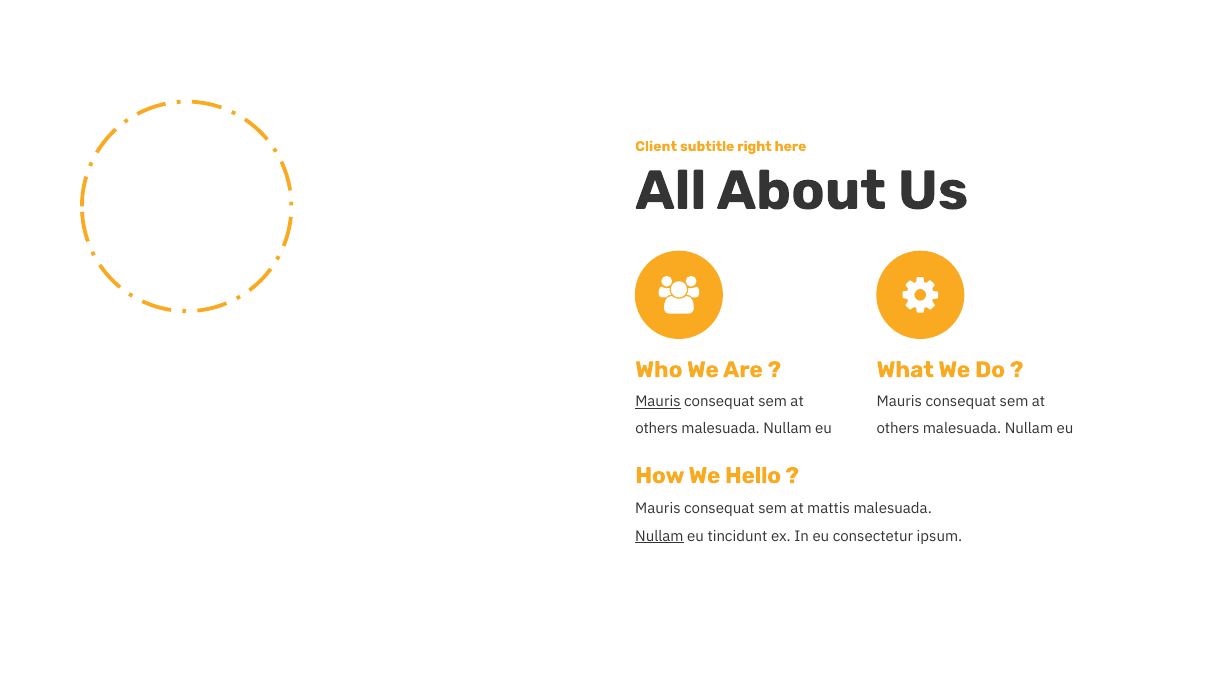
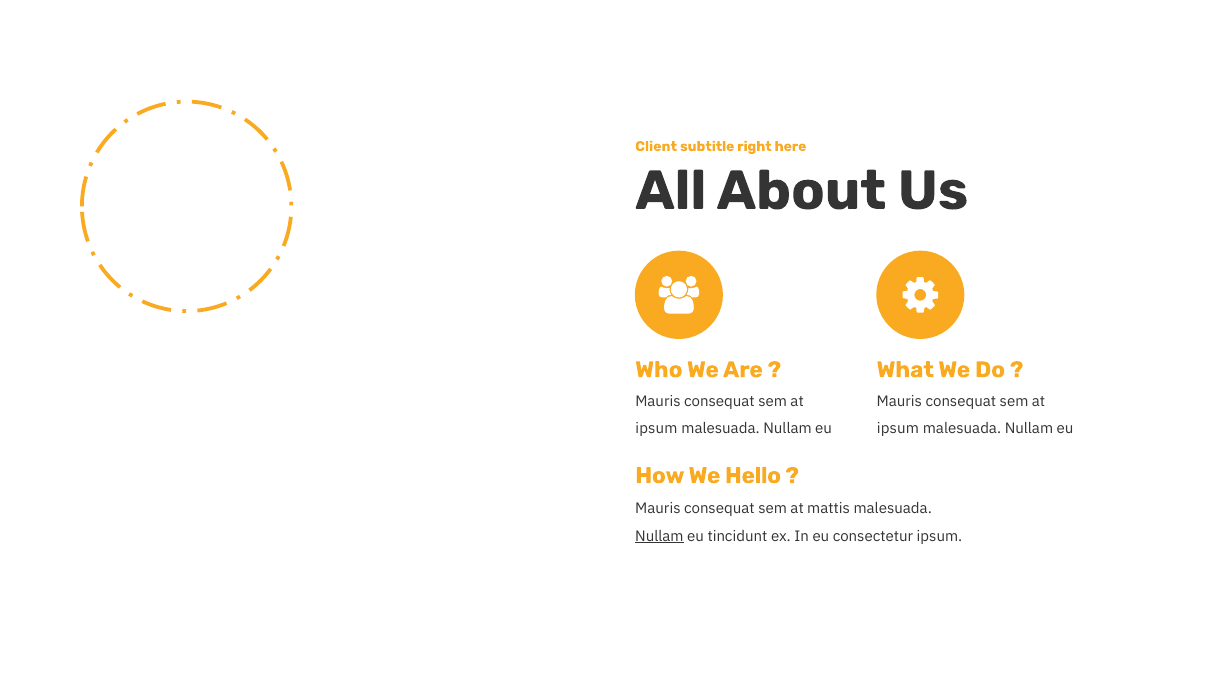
Mauris at (658, 401) underline: present -> none
others at (657, 429): others -> ipsum
others at (898, 429): others -> ipsum
